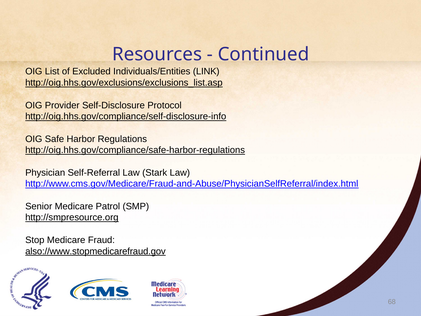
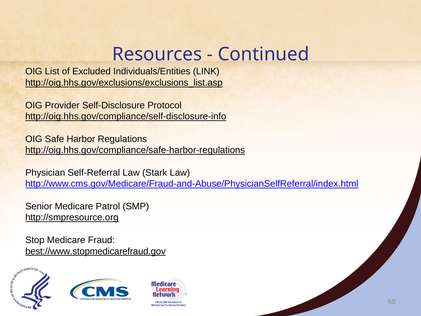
also://www.stopmedicarefraud.gov: also://www.stopmedicarefraud.gov -> best://www.stopmedicarefraud.gov
